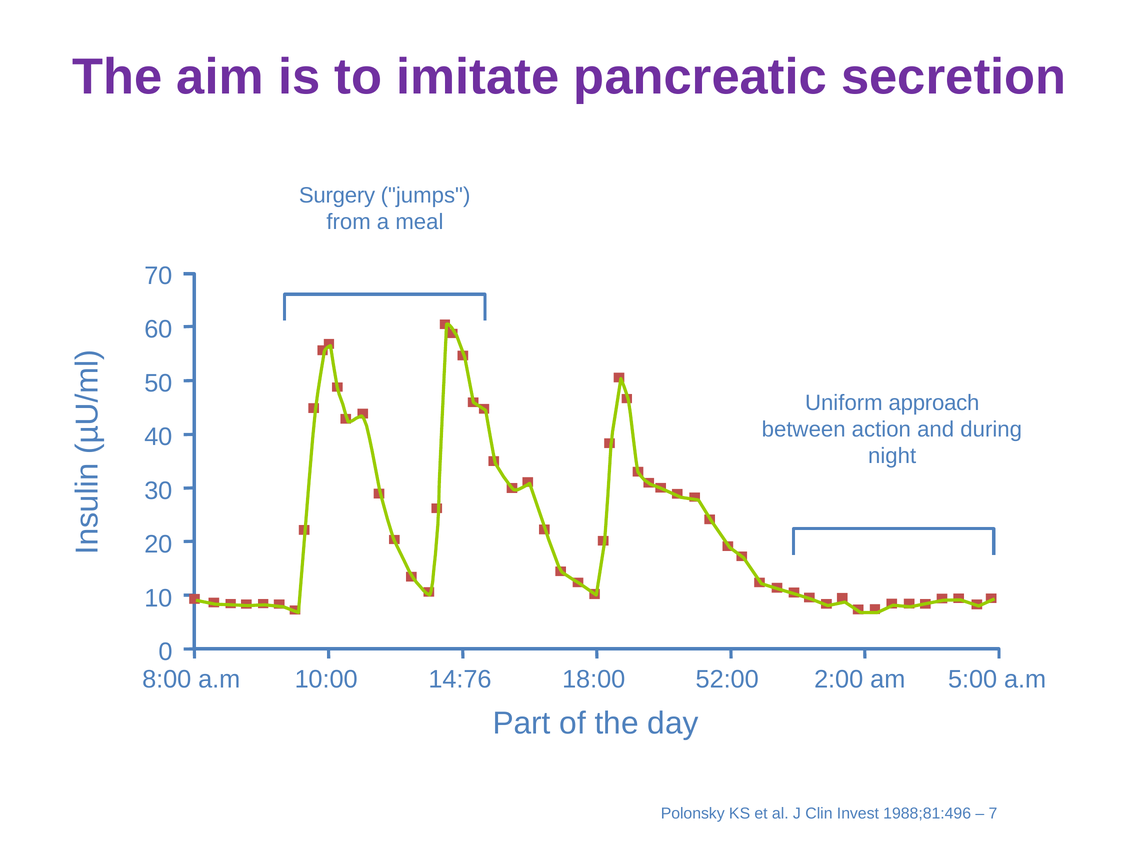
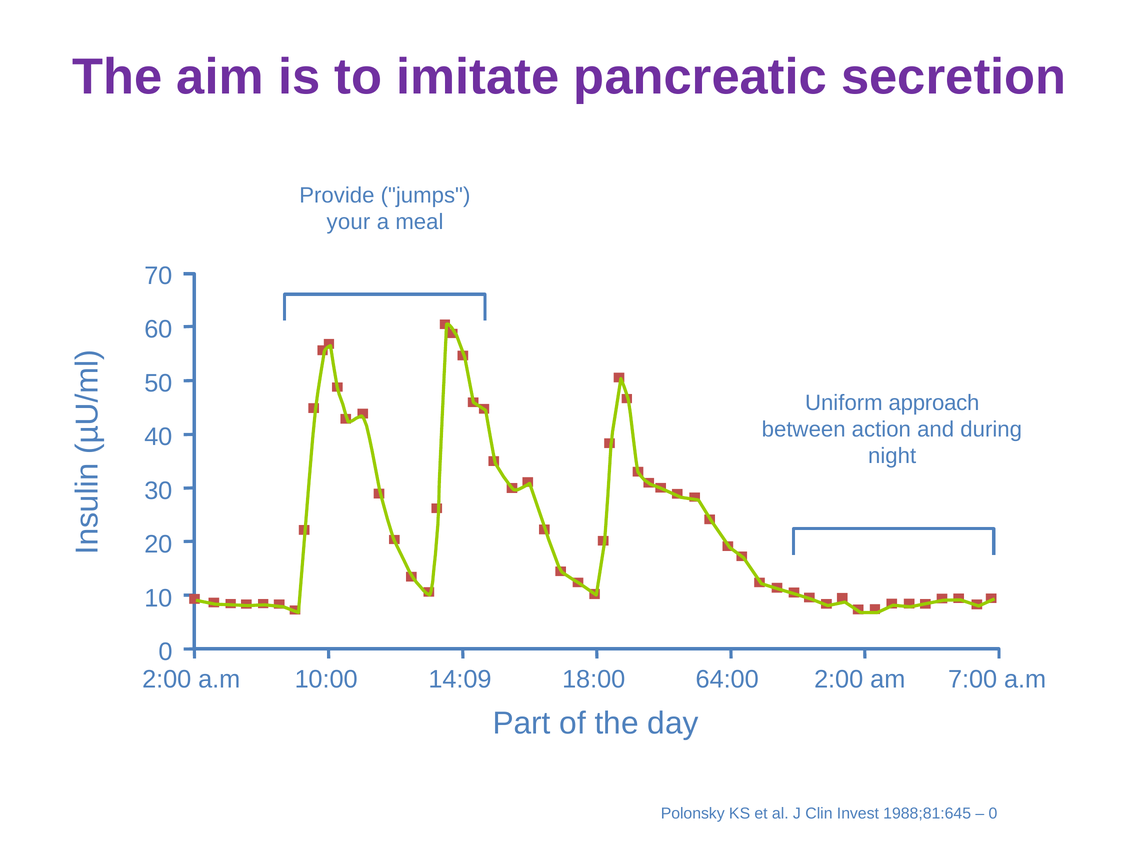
Surgery: Surgery -> Provide
from: from -> your
8:00 at (167, 679): 8:00 -> 2:00
14:76: 14:76 -> 14:09
52:00: 52:00 -> 64:00
5:00: 5:00 -> 7:00
1988;81:496: 1988;81:496 -> 1988;81:645
7 at (993, 813): 7 -> 0
